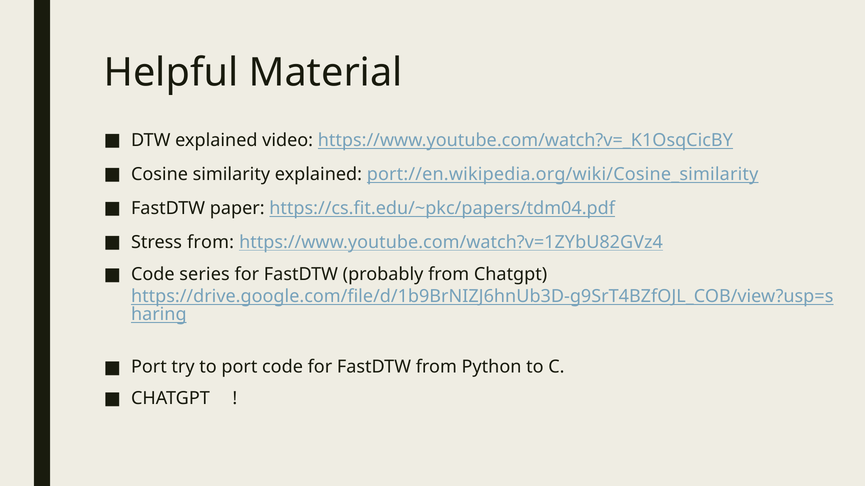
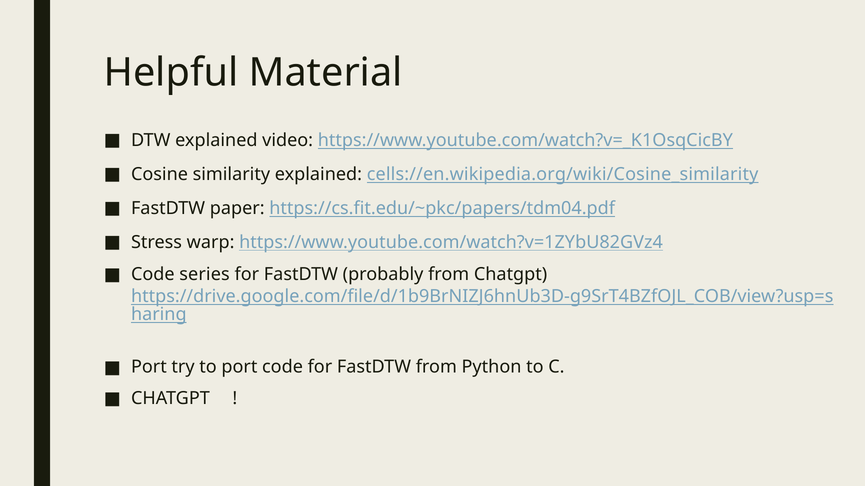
port://en.wikipedia.org/wiki/Cosine_similarity: port://en.wikipedia.org/wiki/Cosine_similarity -> cells://en.wikipedia.org/wiki/Cosine_similarity
Stress from: from -> warp
